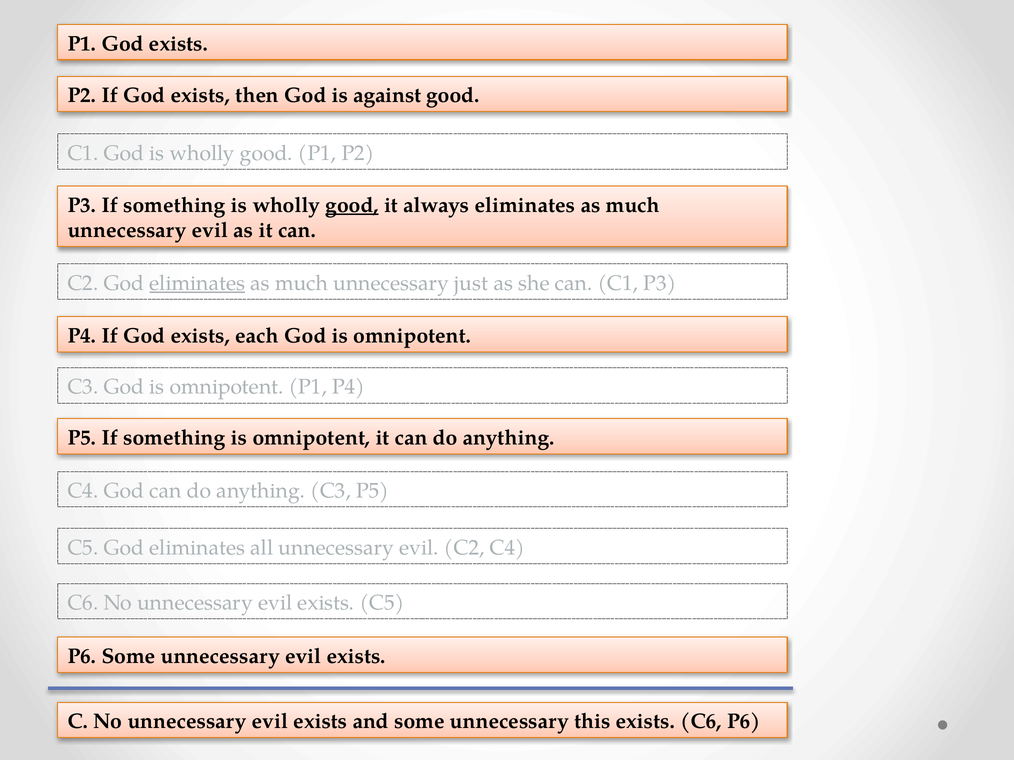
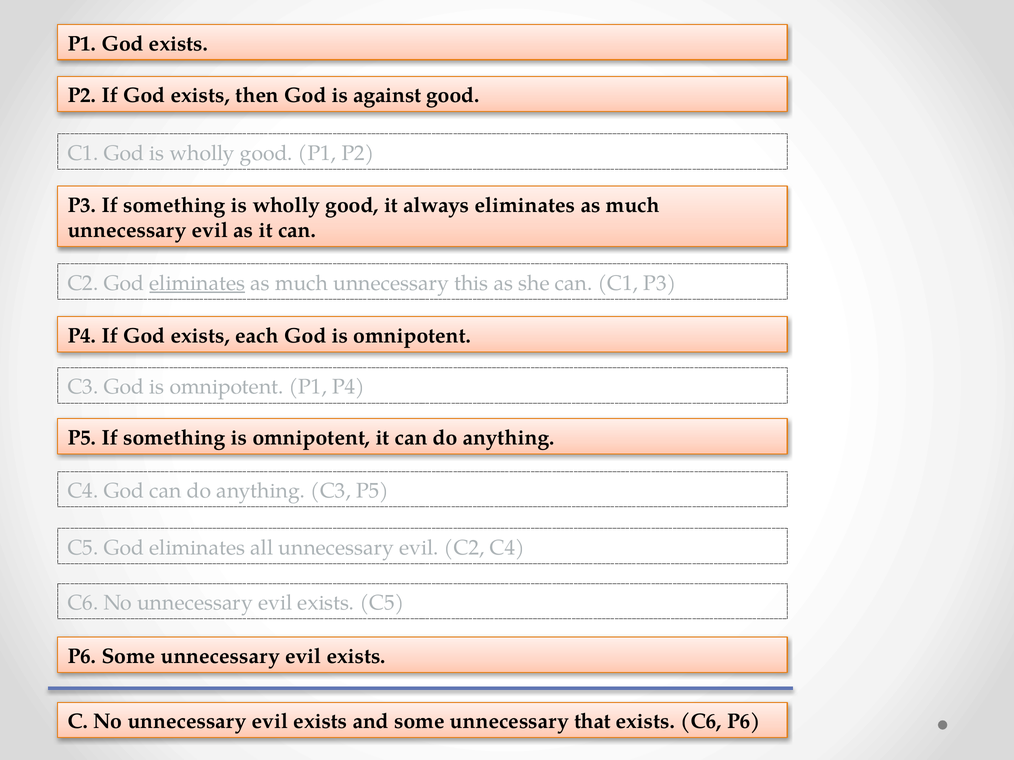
good at (352, 205) underline: present -> none
just: just -> this
this: this -> that
